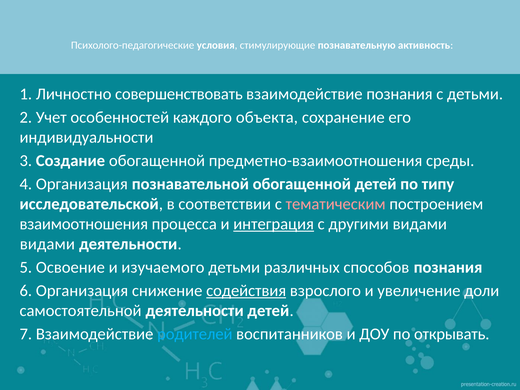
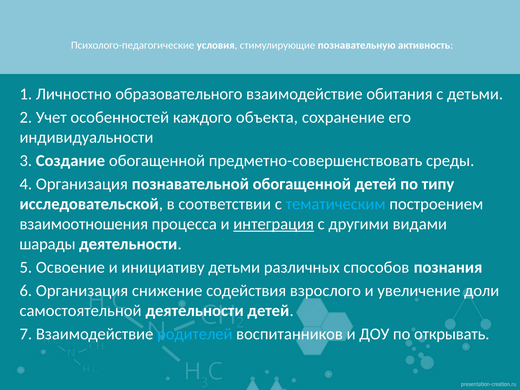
совершенствовать: совершенствовать -> образовательного
взаимодействие познания: познания -> обитания
предметно-взаимоотношения: предметно-взаимоотношения -> предметно-совершенствовать
тематическим colour: pink -> light blue
видами at (47, 244): видами -> шарады
изучаемого: изучаемого -> инициативу
содействия underline: present -> none
